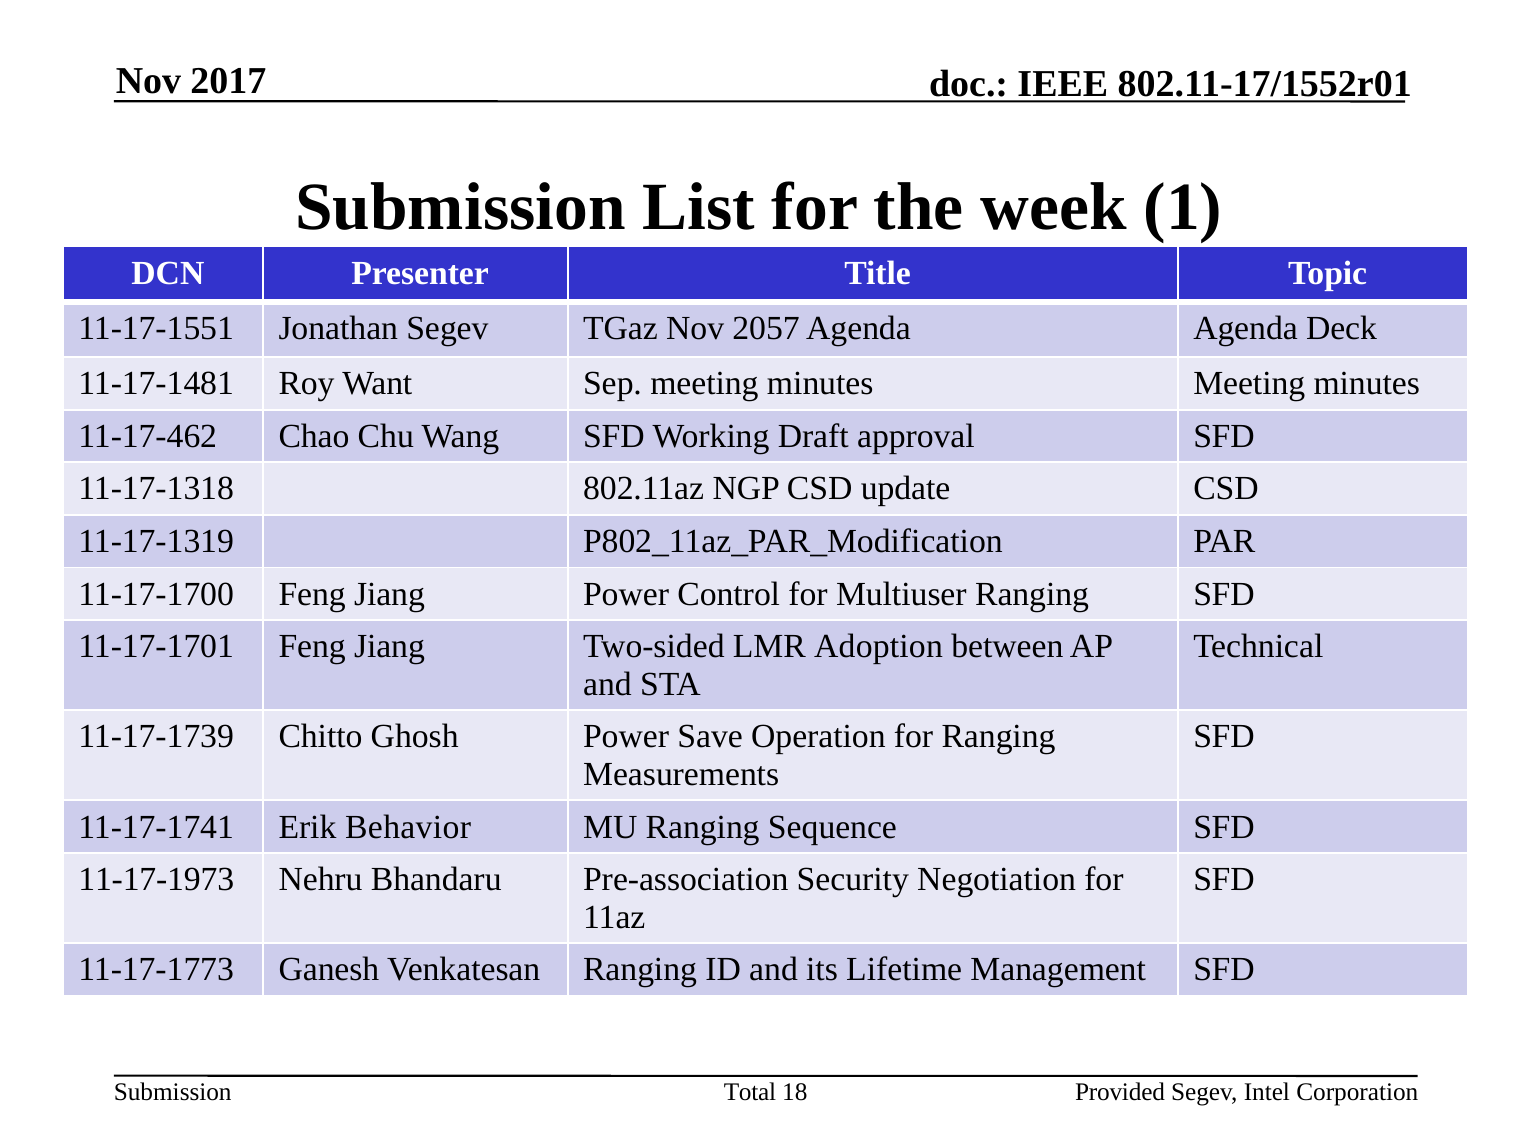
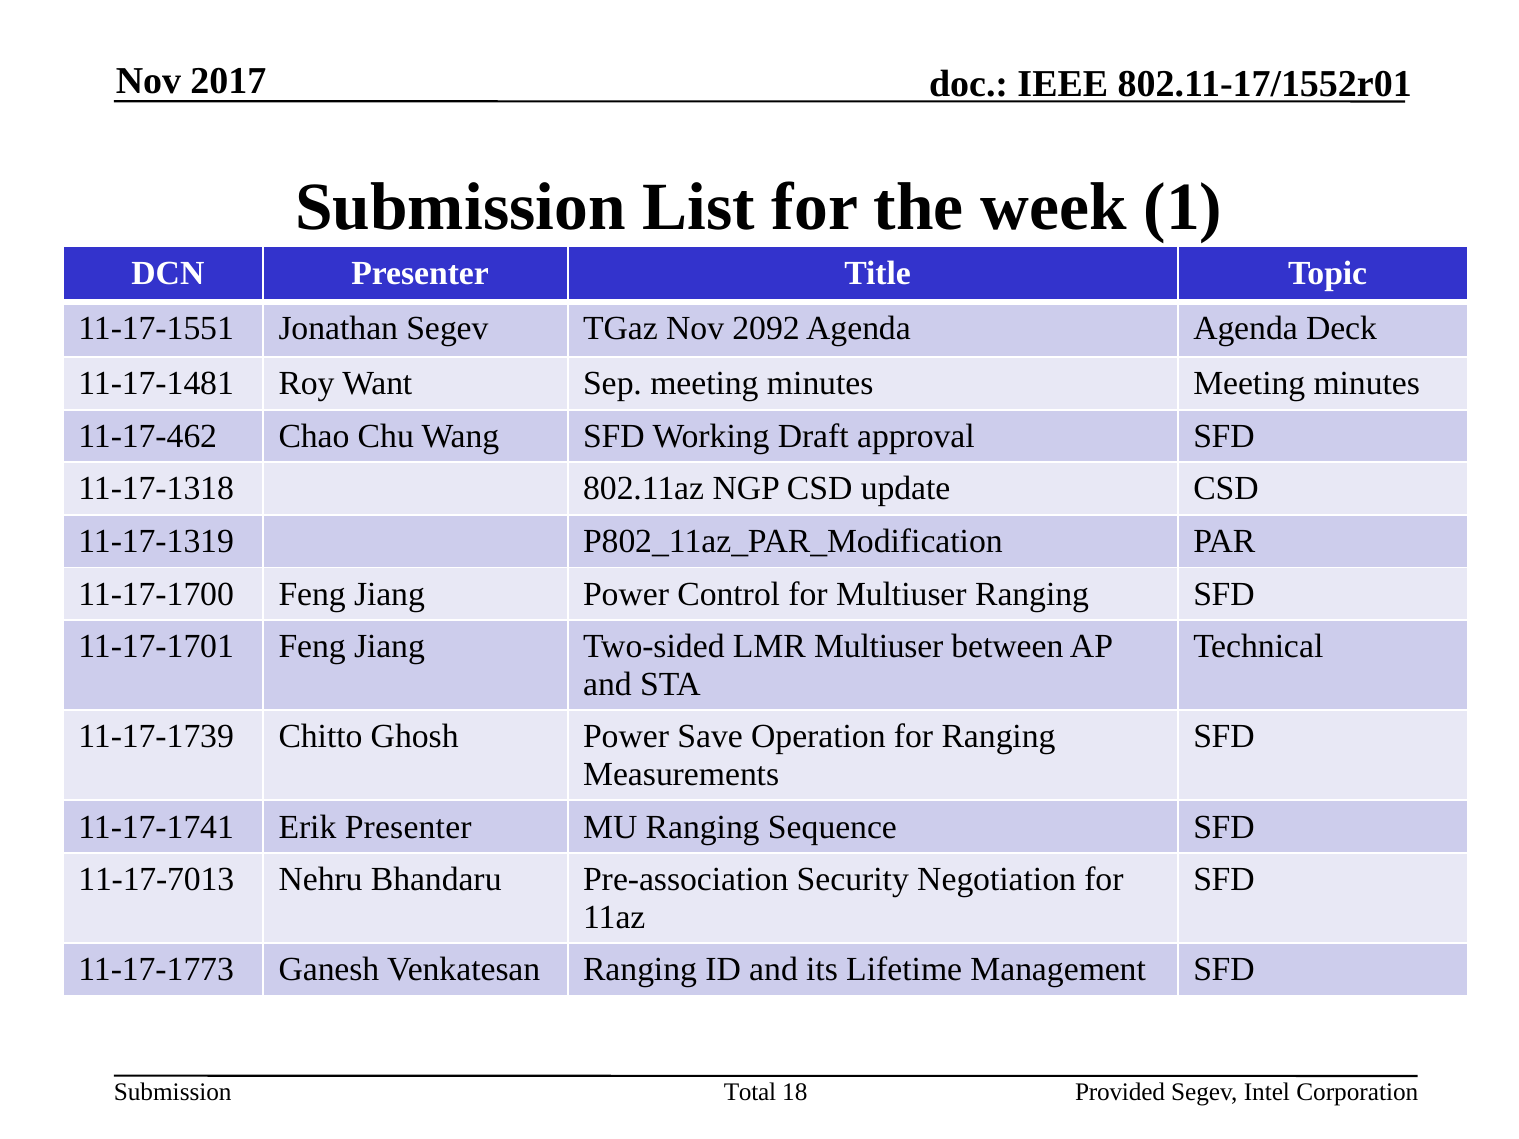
2057: 2057 -> 2092
LMR Adoption: Adoption -> Multiuser
Erik Behavior: Behavior -> Presenter
11-17-1973: 11-17-1973 -> 11-17-7013
